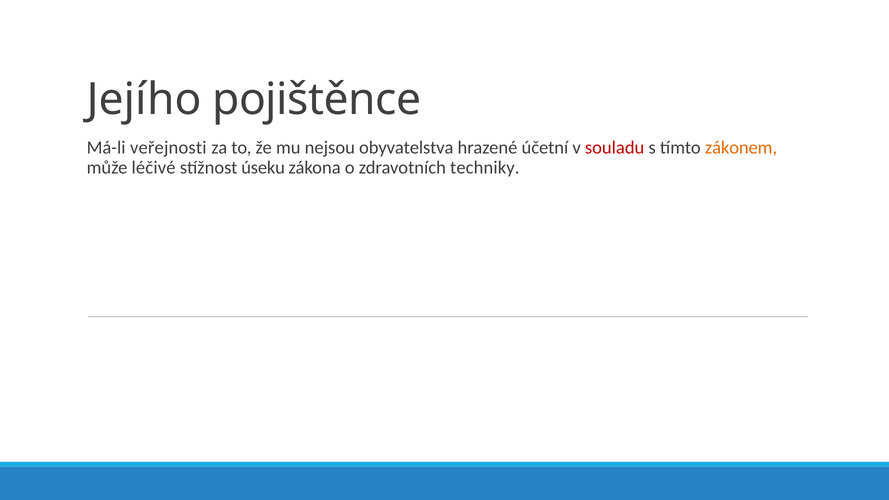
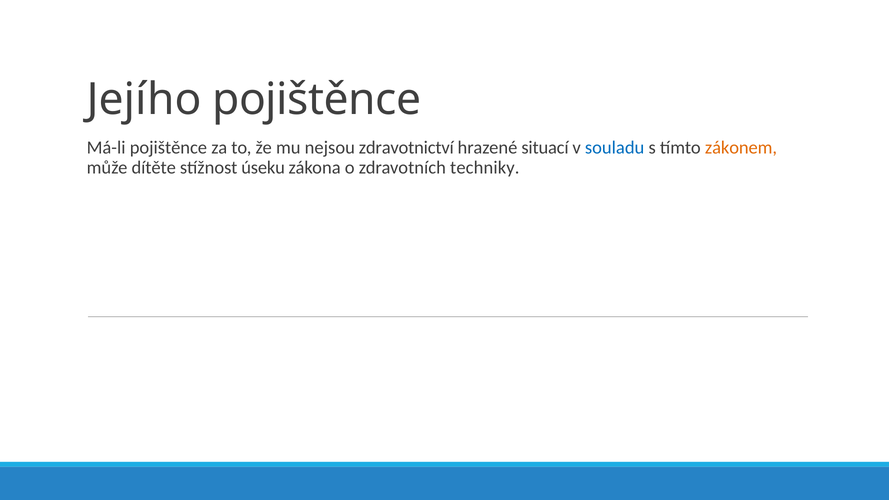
Má-li veřejnosti: veřejnosti -> pojištěnce
obyvatelstva: obyvatelstva -> zdravotnictví
účetní: účetní -> situací
souladu colour: red -> blue
léčivé: léčivé -> dítěte
